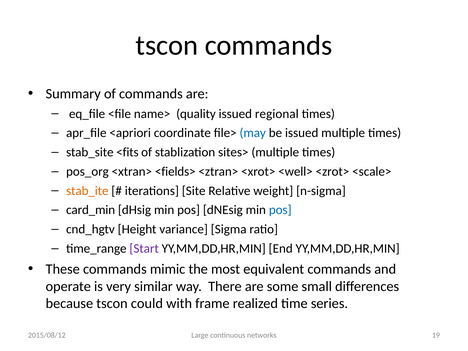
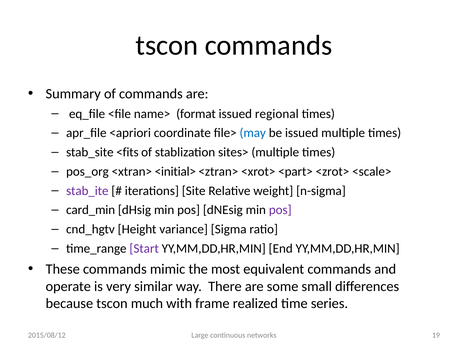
quality: quality -> format
<fields>: <fields> -> <initial>
<well>: <well> -> <part>
stab_ite colour: orange -> purple
pos at (280, 210) colour: blue -> purple
could: could -> much
